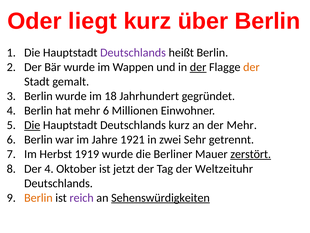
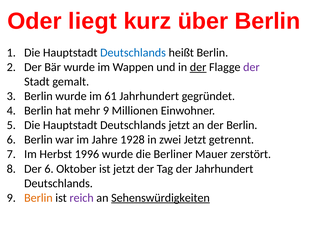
Deutschlands at (133, 53) colour: purple -> blue
der at (251, 67) colour: orange -> purple
18: 18 -> 61
hat mehr 6: 6 -> 9
Die at (32, 125) underline: present -> none
Deutschlands kurz: kurz -> jetzt
der Mehr: Mehr -> Berlin
1921: 1921 -> 1928
zwei Sehr: Sehr -> Jetzt
1919: 1919 -> 1996
zerstört underline: present -> none
Der 4: 4 -> 6
der Weltzeituhr: Weltzeituhr -> Jahrhundert
